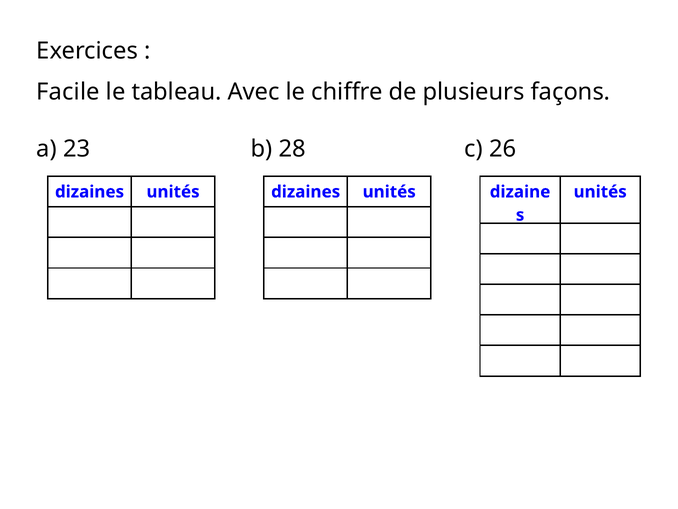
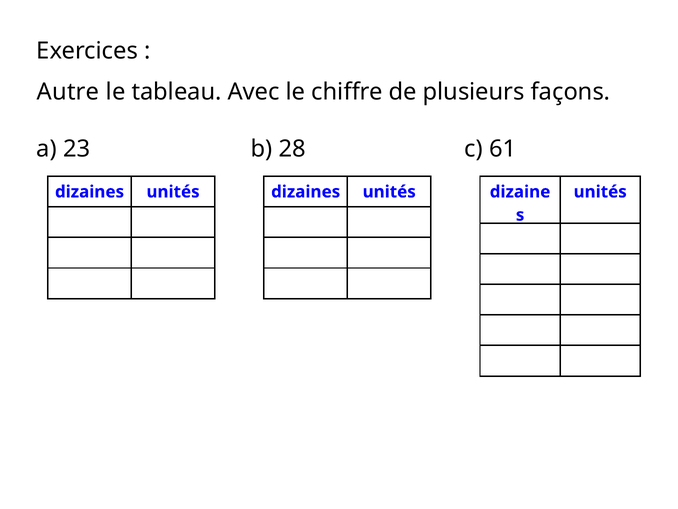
Facile: Facile -> Autre
26: 26 -> 61
